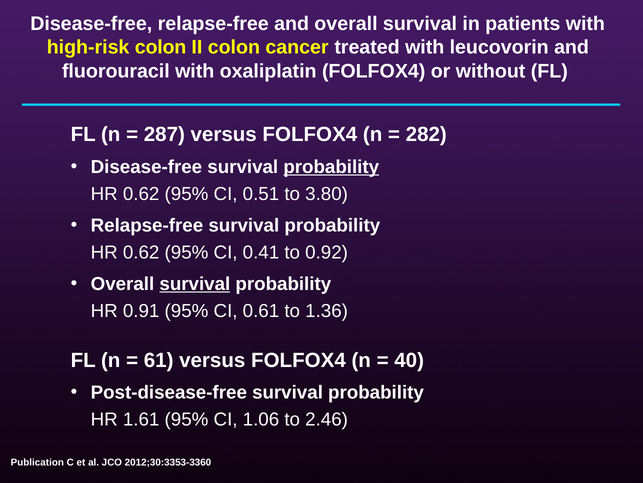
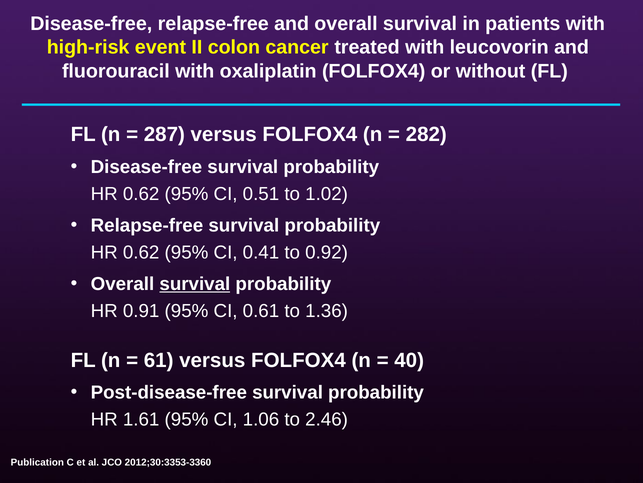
high-risk colon: colon -> event
probability at (331, 167) underline: present -> none
3.80: 3.80 -> 1.02
